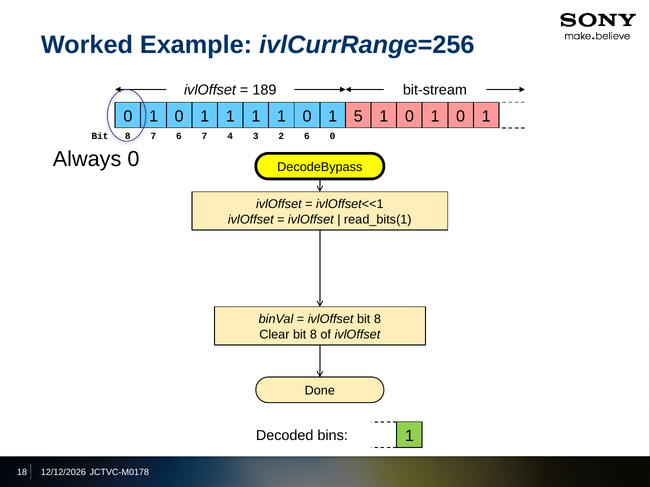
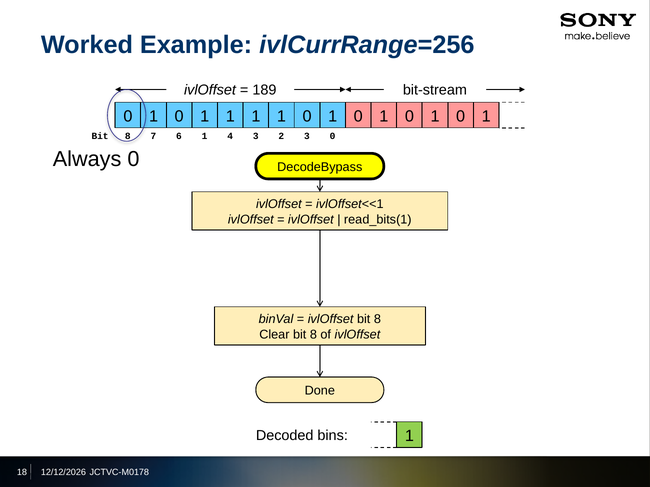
5 at (358, 116): 5 -> 0
6 7: 7 -> 1
2 6: 6 -> 3
